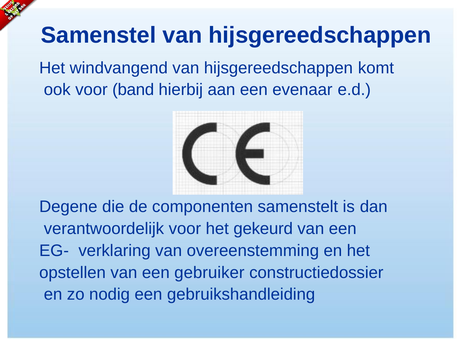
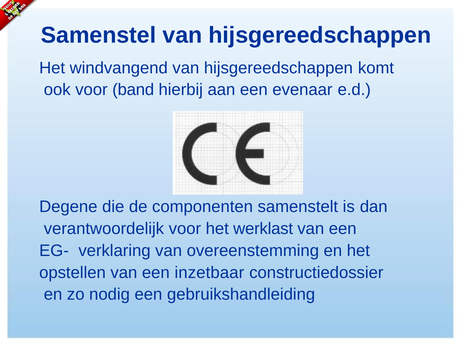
gekeurd: gekeurd -> werklast
gebruiker: gebruiker -> inzetbaar
